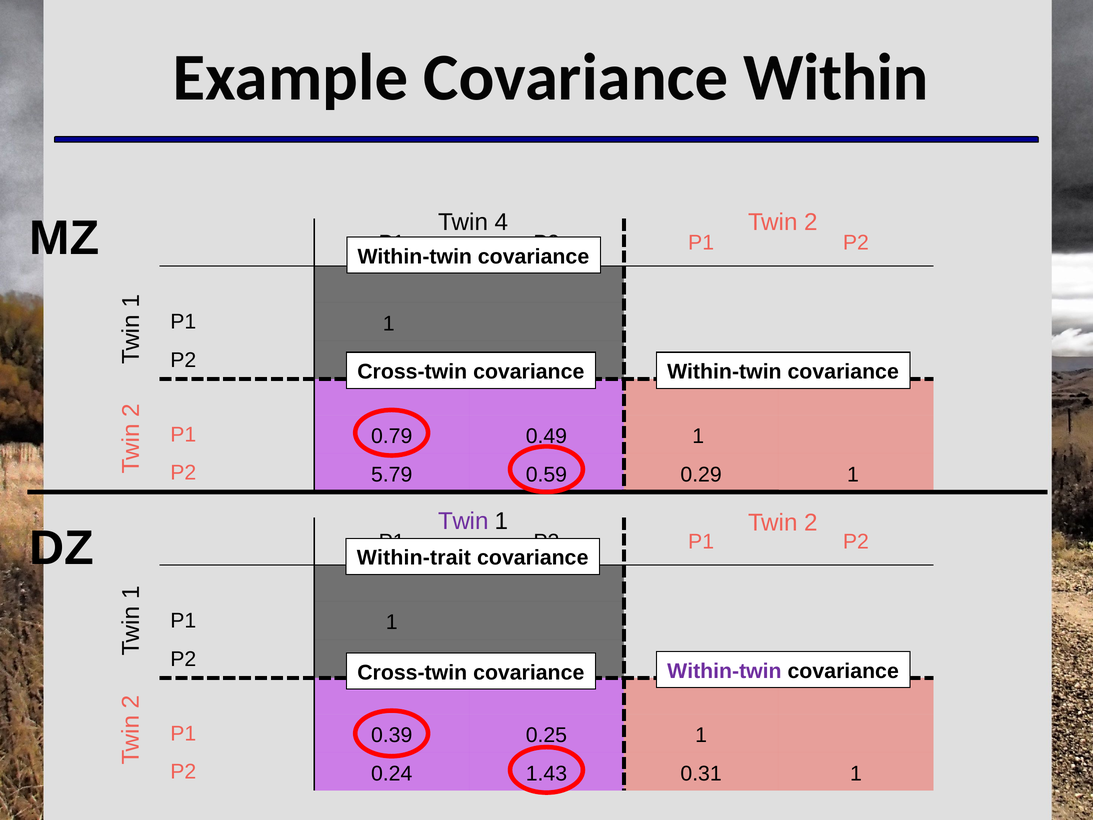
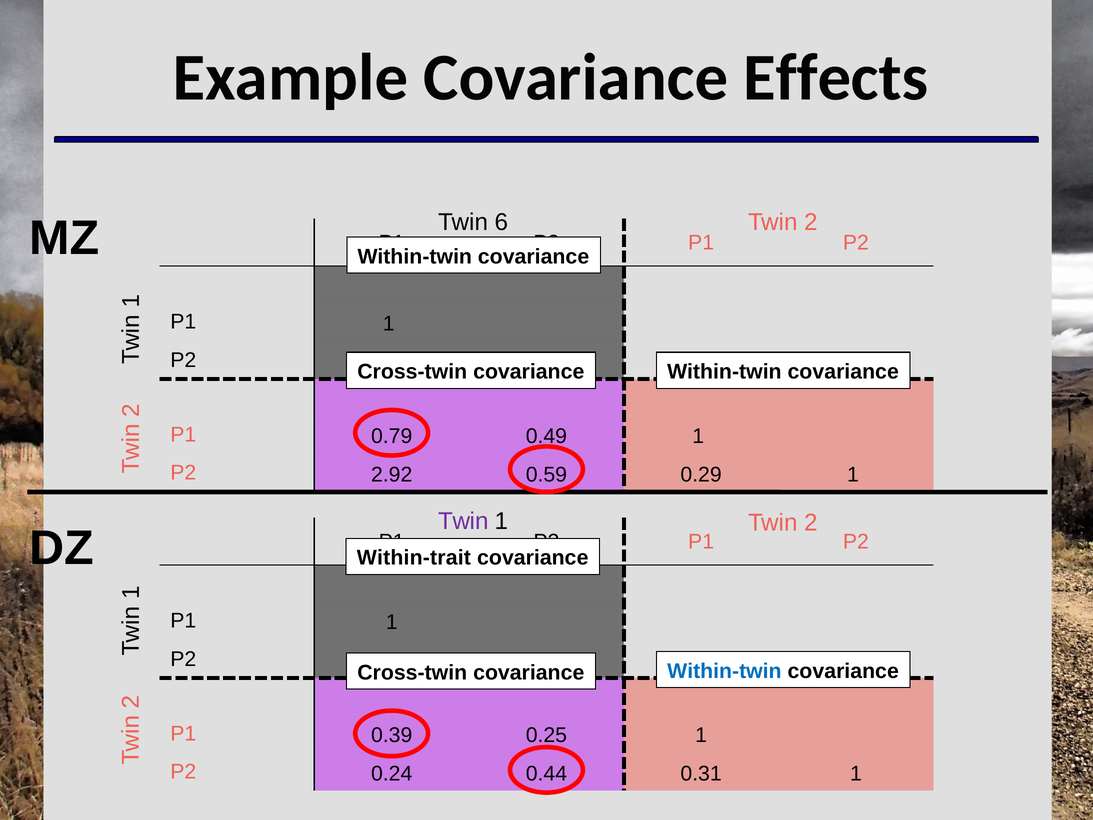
Within: Within -> Effects
4: 4 -> 6
5.79: 5.79 -> 2.92
Within-twin at (724, 671) colour: purple -> blue
1.43: 1.43 -> 0.44
